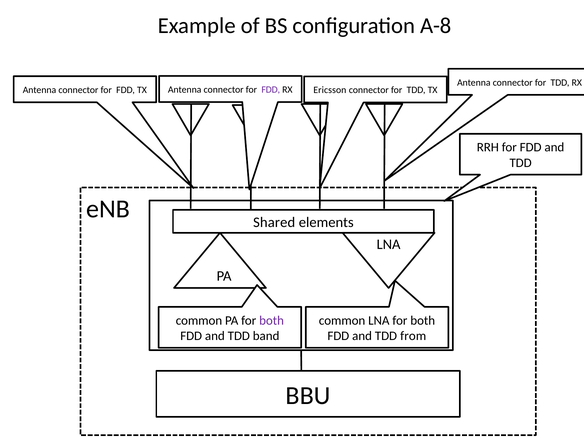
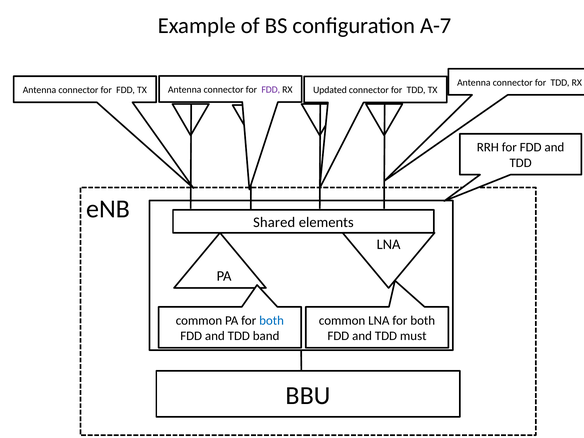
A-8: A-8 -> A-7
Ericsson: Ericsson -> Updated
both at (272, 320) colour: purple -> blue
from: from -> must
